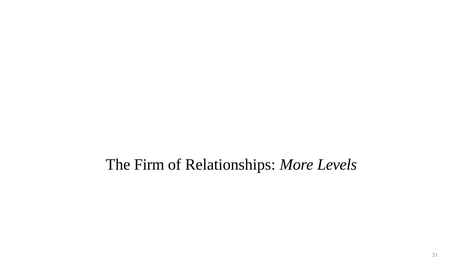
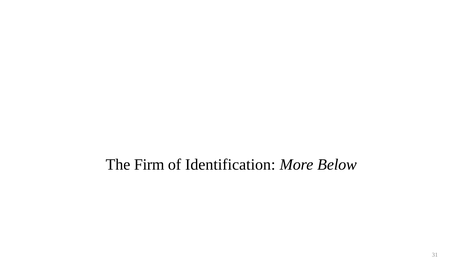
Relationships: Relationships -> Identification
Levels: Levels -> Below
